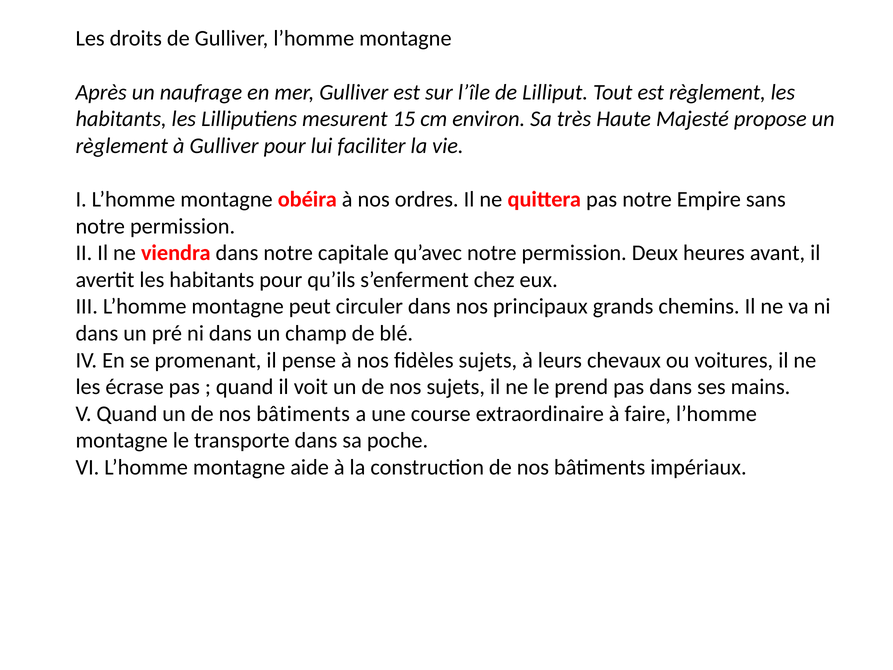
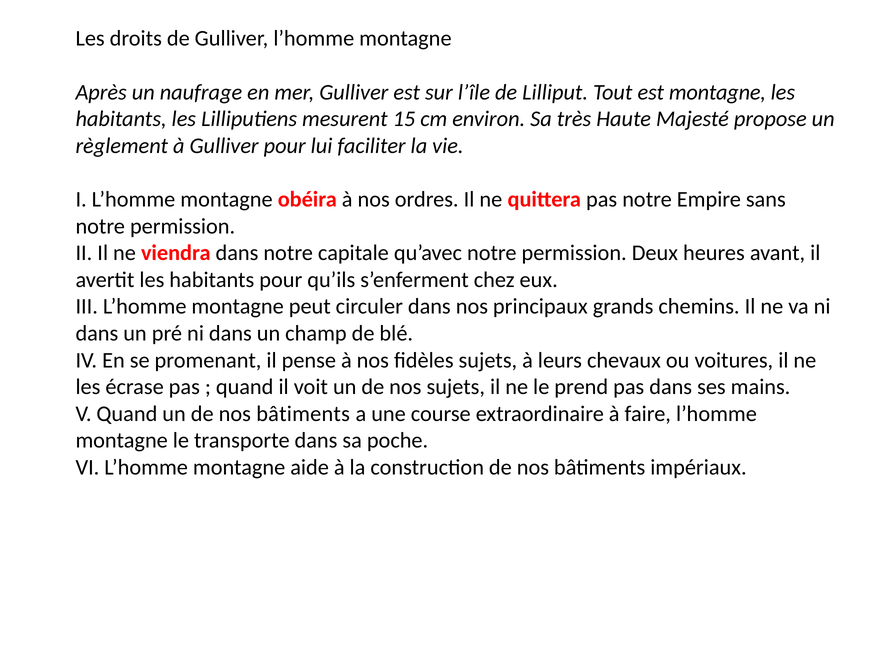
est règlement: règlement -> montagne
